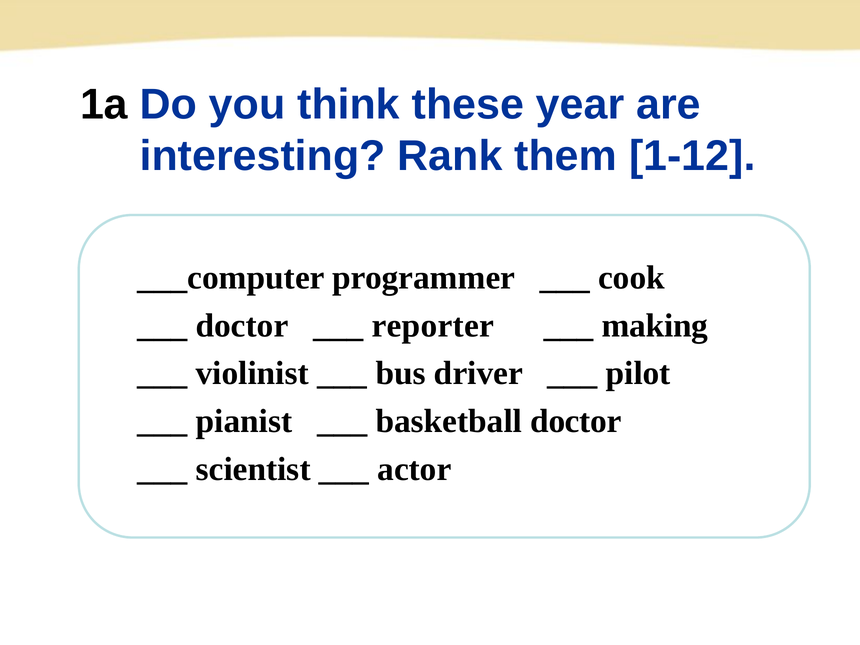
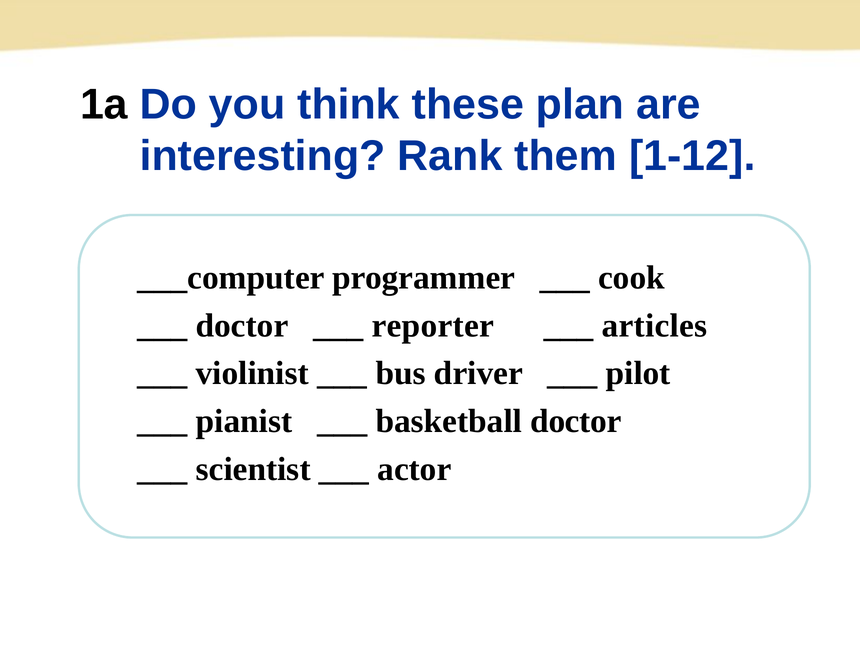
year: year -> plan
making: making -> articles
